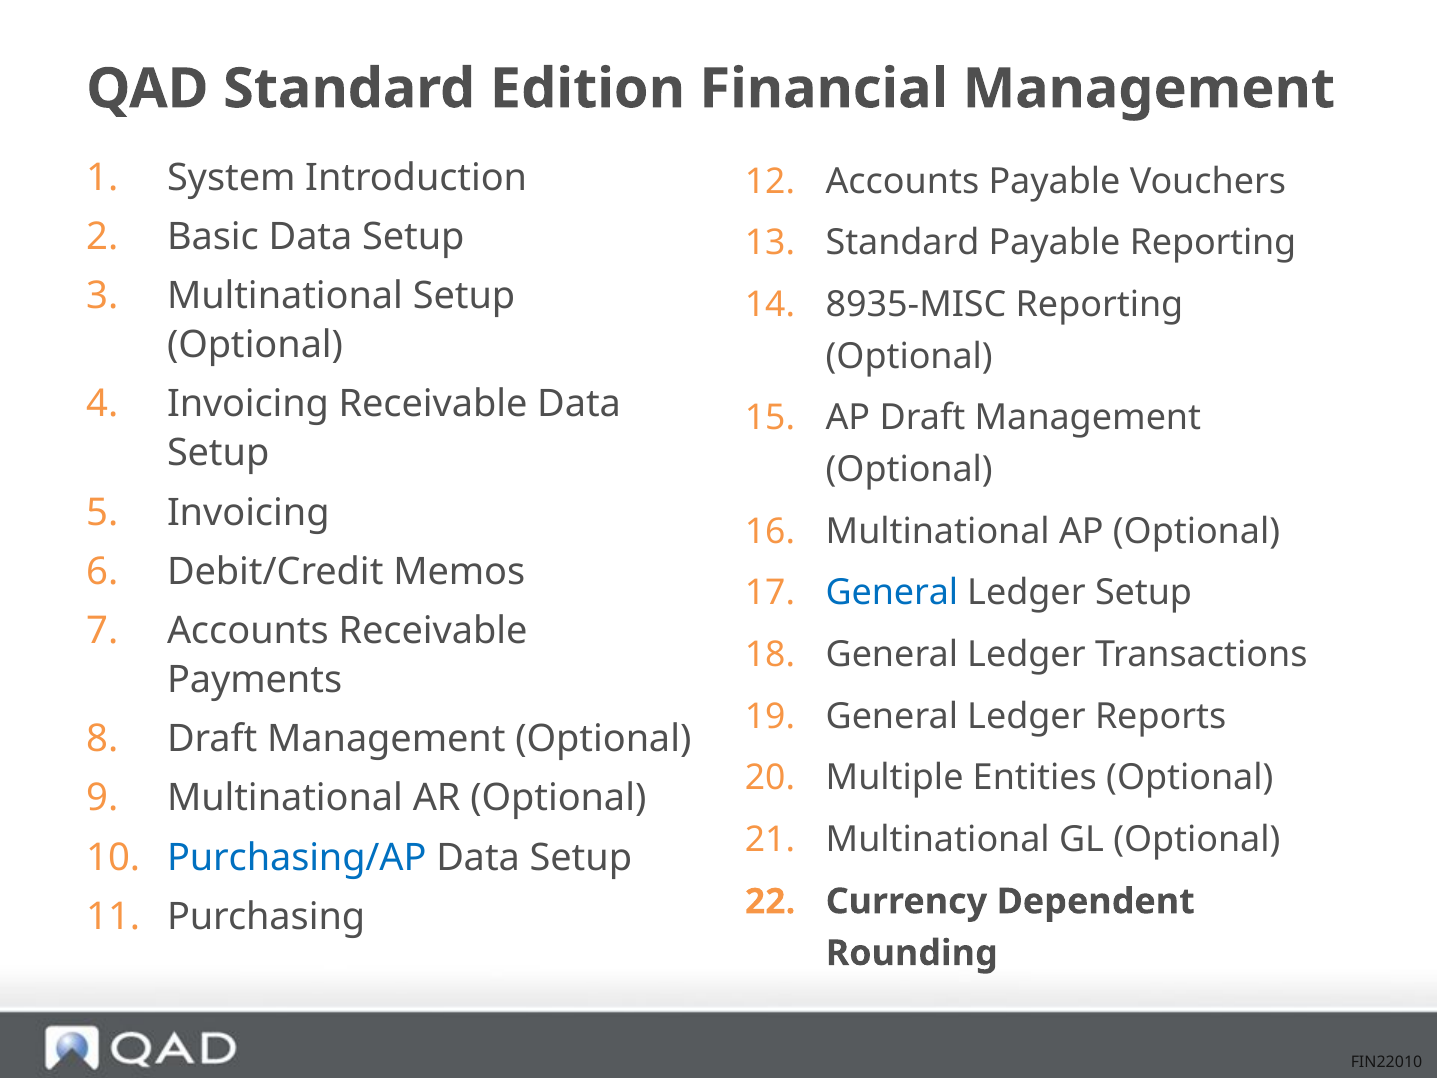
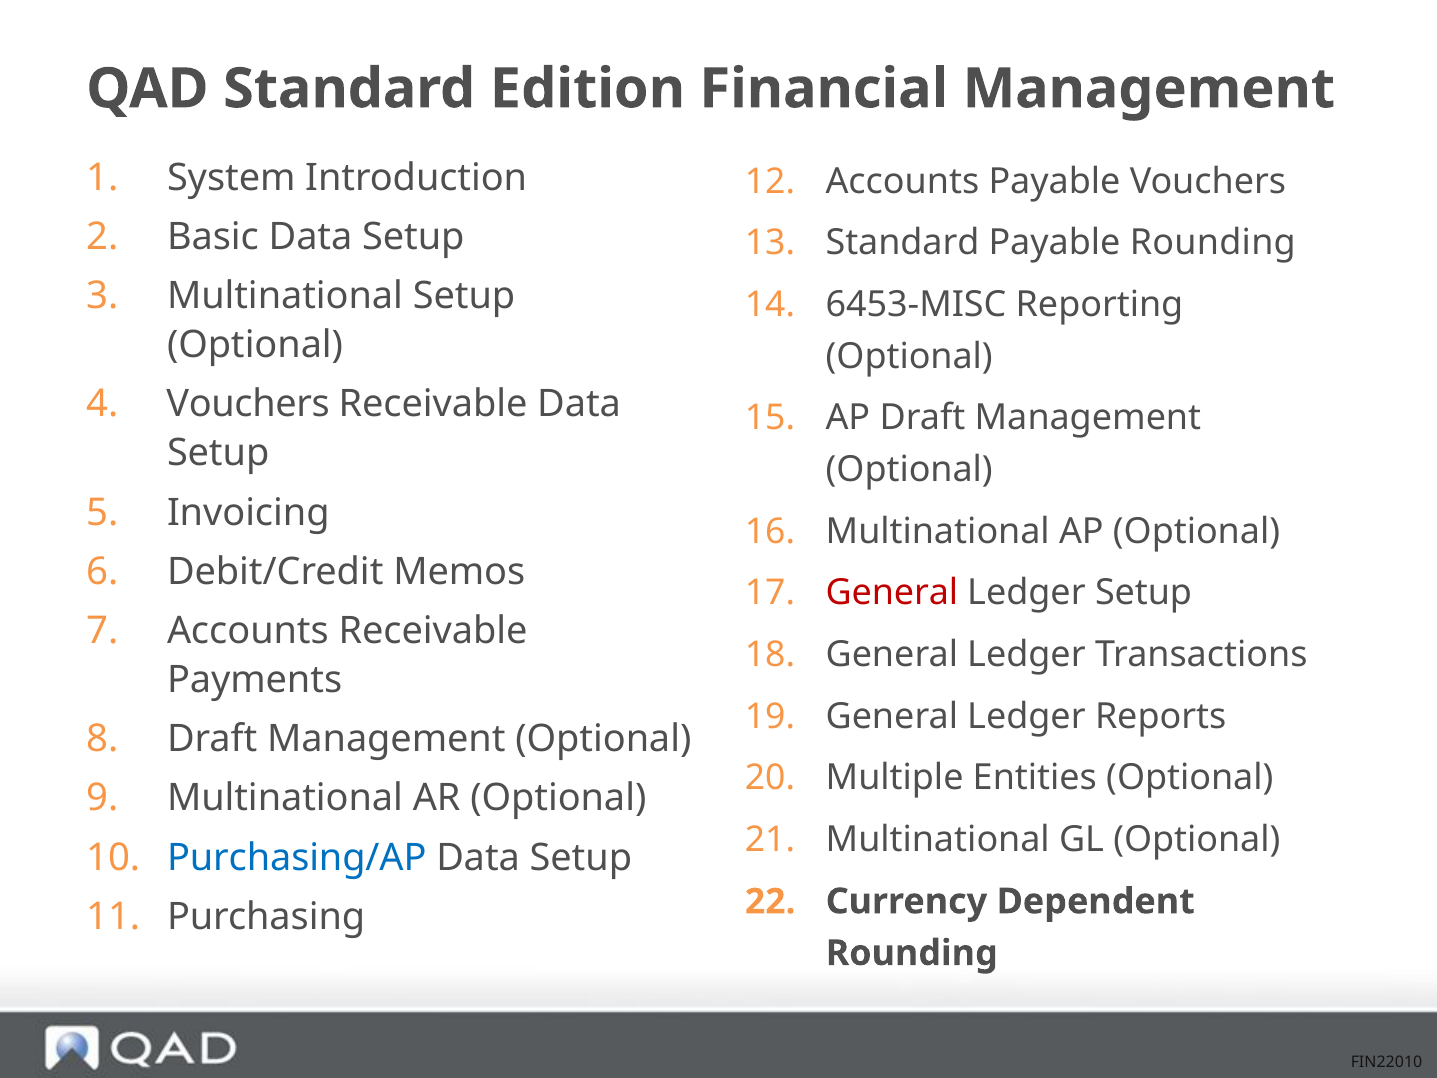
Payable Reporting: Reporting -> Rounding
8935-MISC: 8935-MISC -> 6453-MISC
Invoicing at (248, 404): Invoicing -> Vouchers
General at (892, 593) colour: blue -> red
